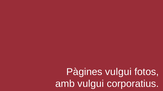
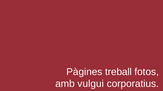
Pàgines vulgui: vulgui -> treball
